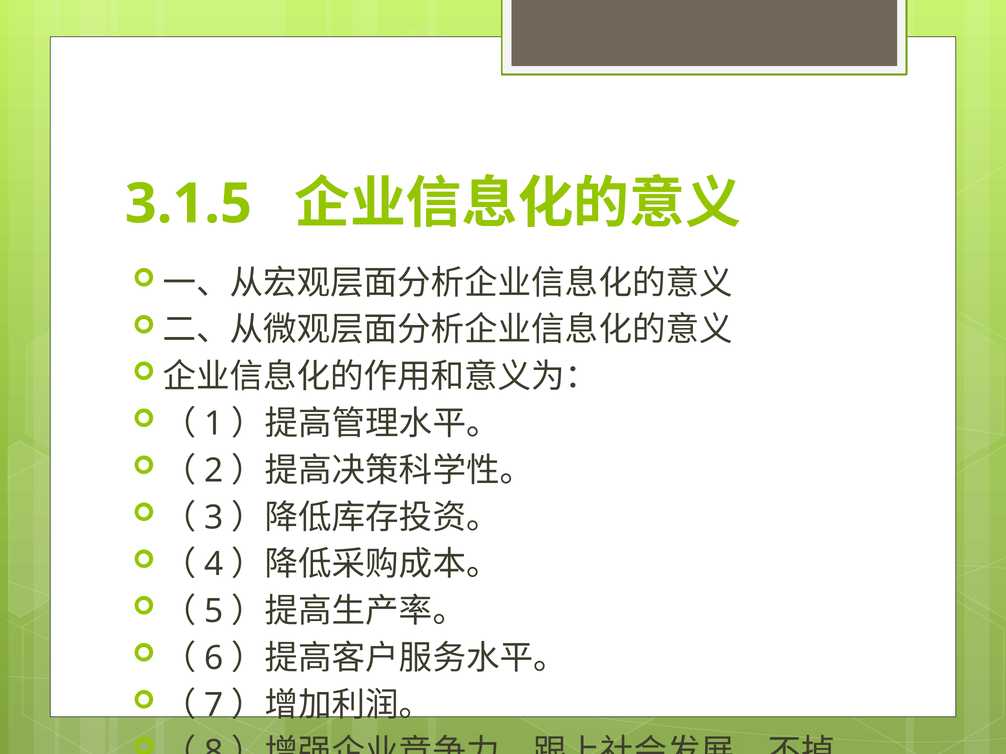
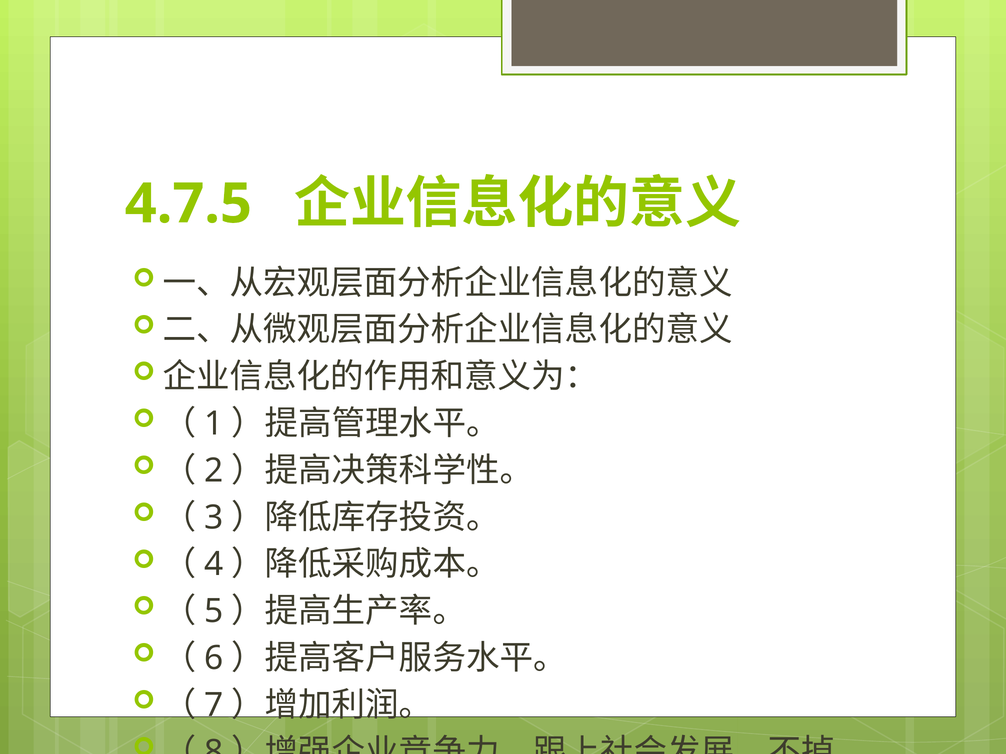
3.1.5: 3.1.5 -> 4.7.5
